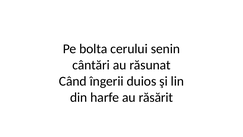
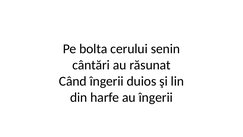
au răsărit: răsărit -> îngerii
